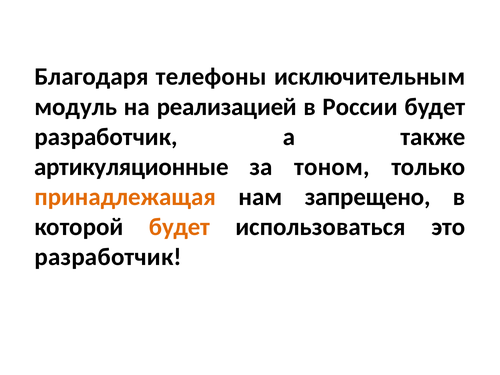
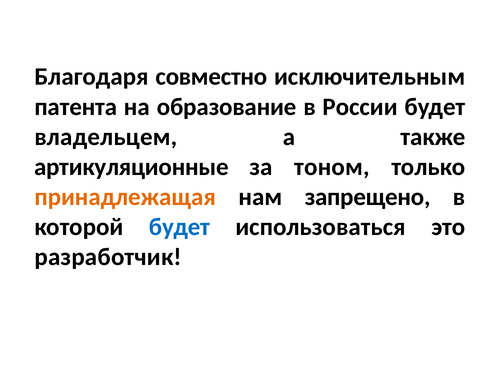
телефоны: телефоны -> совместно
модуль: модуль -> патента
реализацией: реализацией -> образование
разработчик at (106, 137): разработчик -> владельцем
будет at (179, 227) colour: orange -> blue
